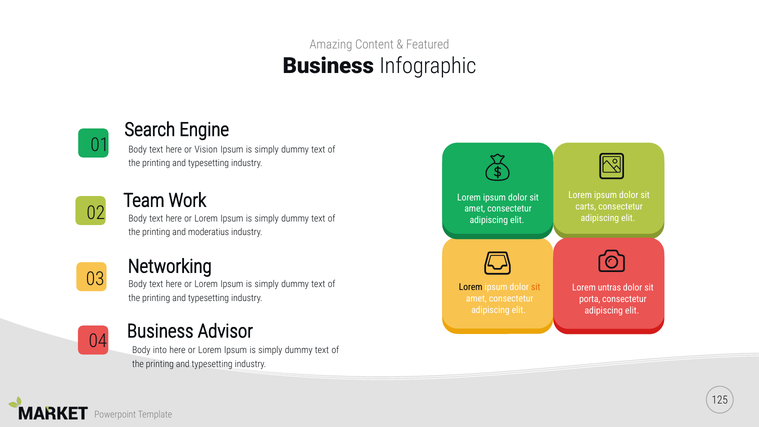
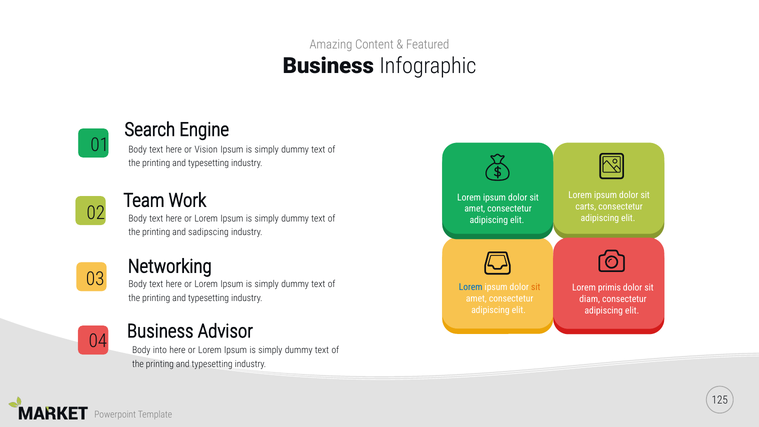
moderatius: moderatius -> sadipscing
Lorem at (471, 287) colour: black -> blue
untras: untras -> primis
porta: porta -> diam
